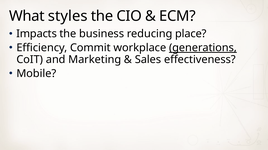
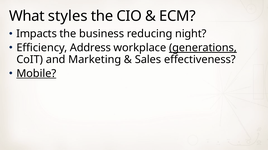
place: place -> night
Commit: Commit -> Address
Mobile underline: none -> present
